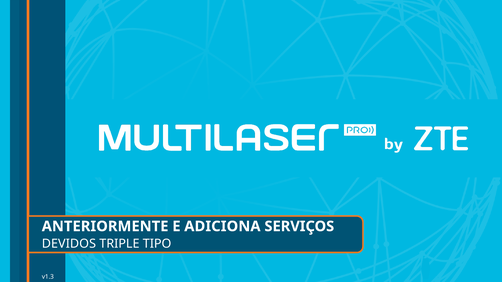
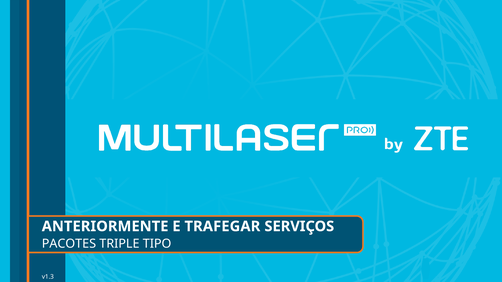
ADICIONA: ADICIONA -> TRAFEGAR
DEVIDOS: DEVIDOS -> PACOTES
